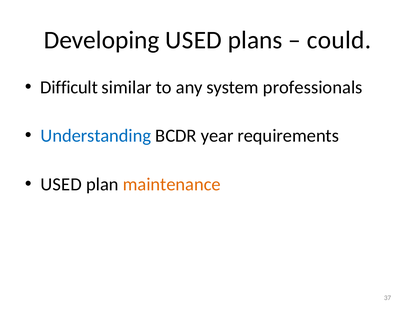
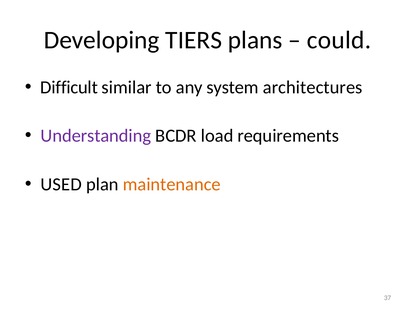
Developing USED: USED -> TIERS
professionals: professionals -> architectures
Understanding colour: blue -> purple
year: year -> load
